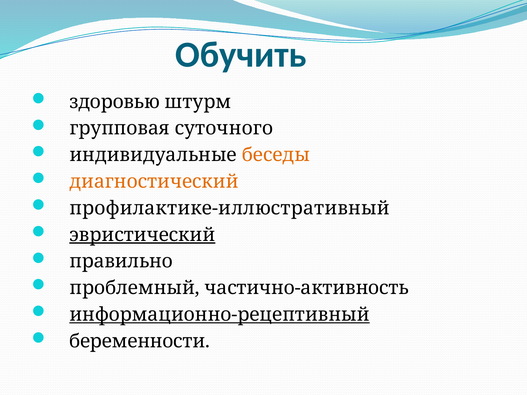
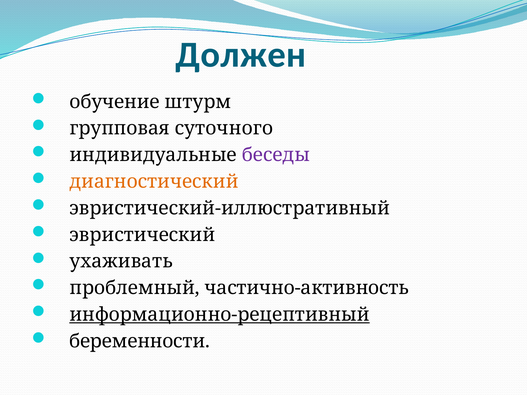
Обучить: Обучить -> Должен
здоровью: здоровью -> обучение
беседы colour: orange -> purple
профилактике-иллюстративный: профилактике-иллюстративный -> эвристический-иллюстративный
эвристический underline: present -> none
правильно: правильно -> ухаживать
